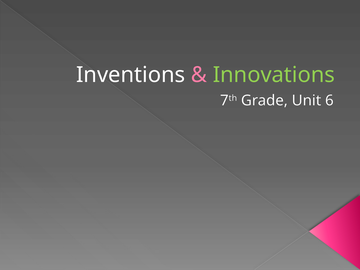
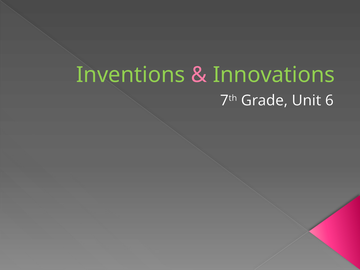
Inventions colour: white -> light green
